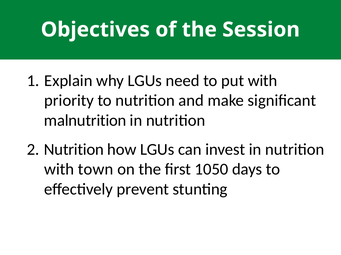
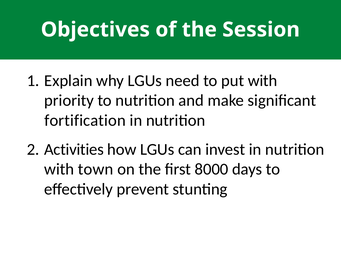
malnutrition: malnutrition -> fortification
Nutrition at (74, 150): Nutrition -> Activities
1050: 1050 -> 8000
